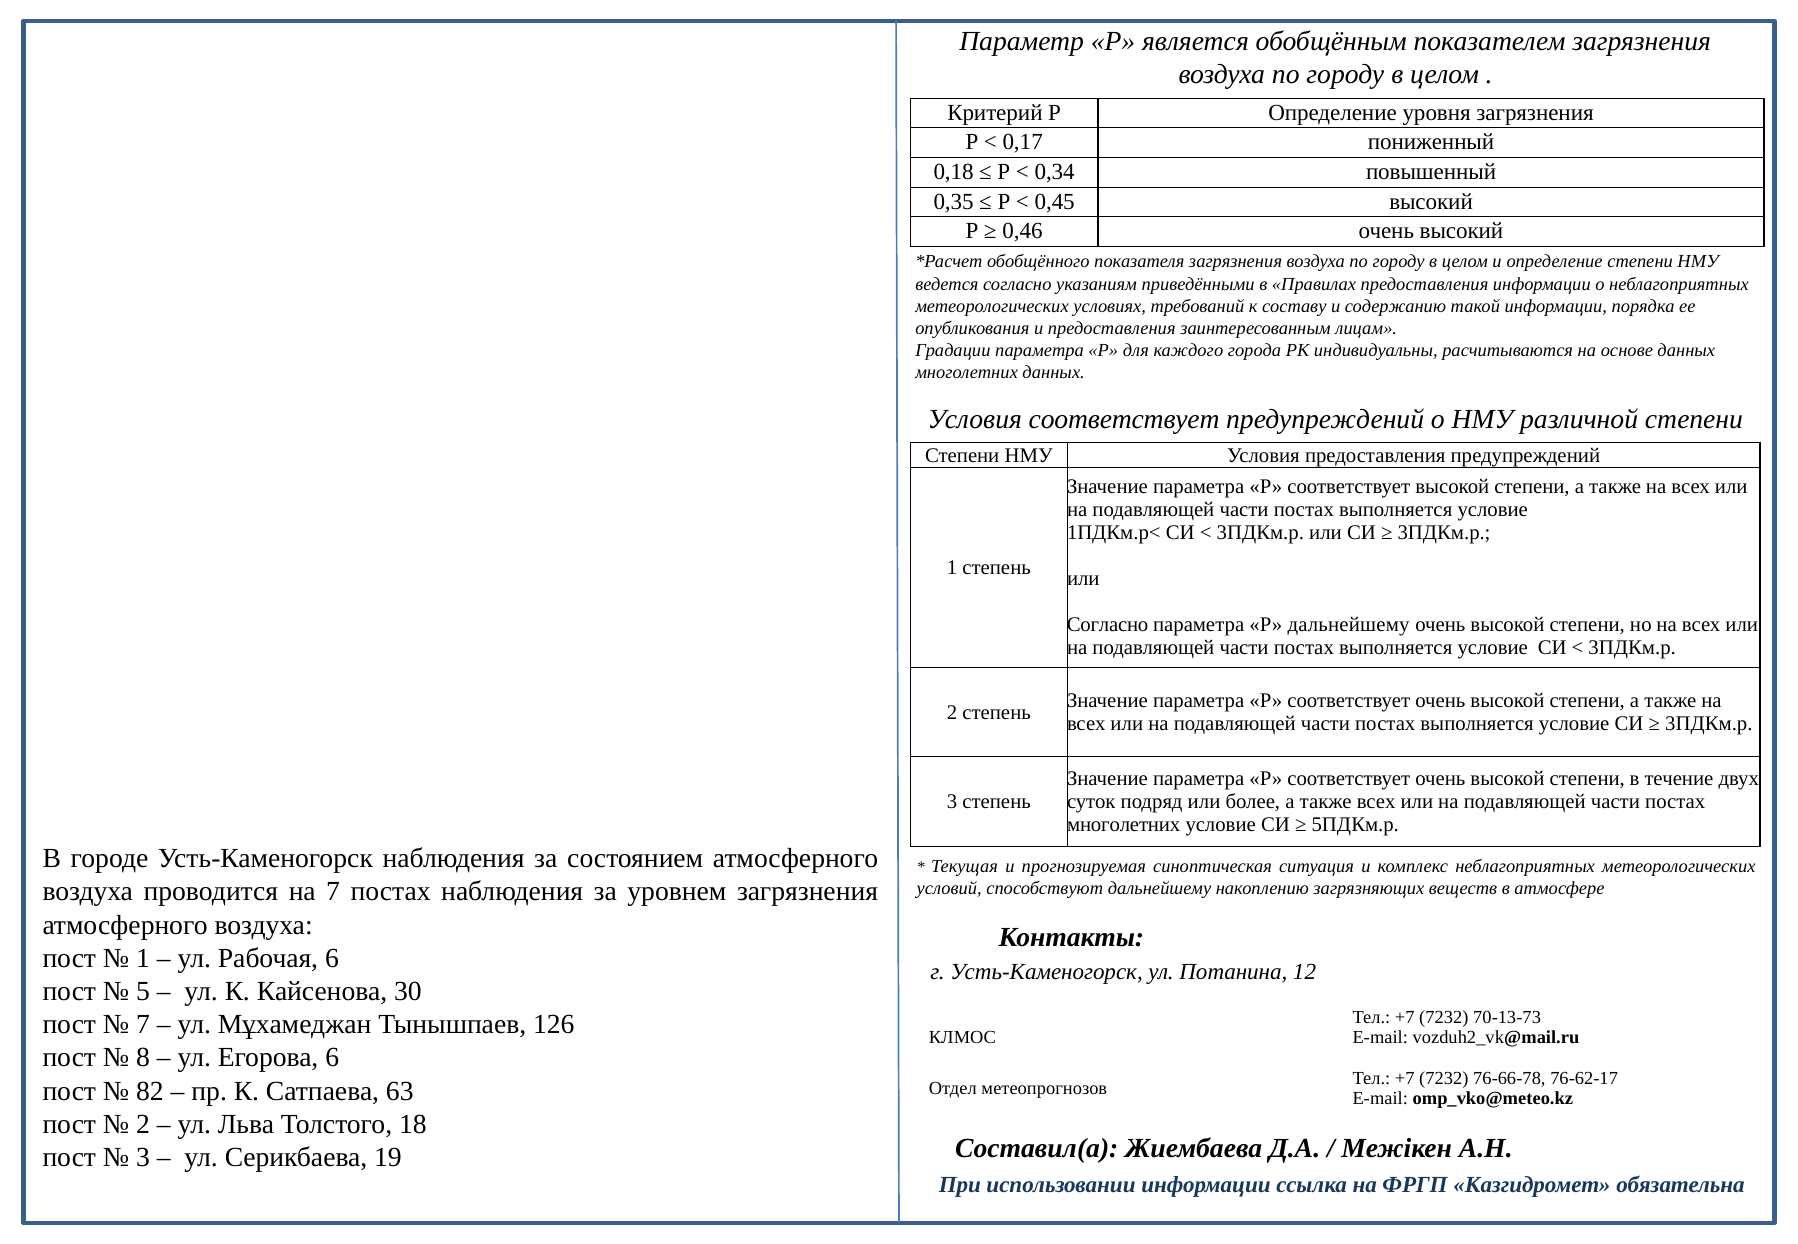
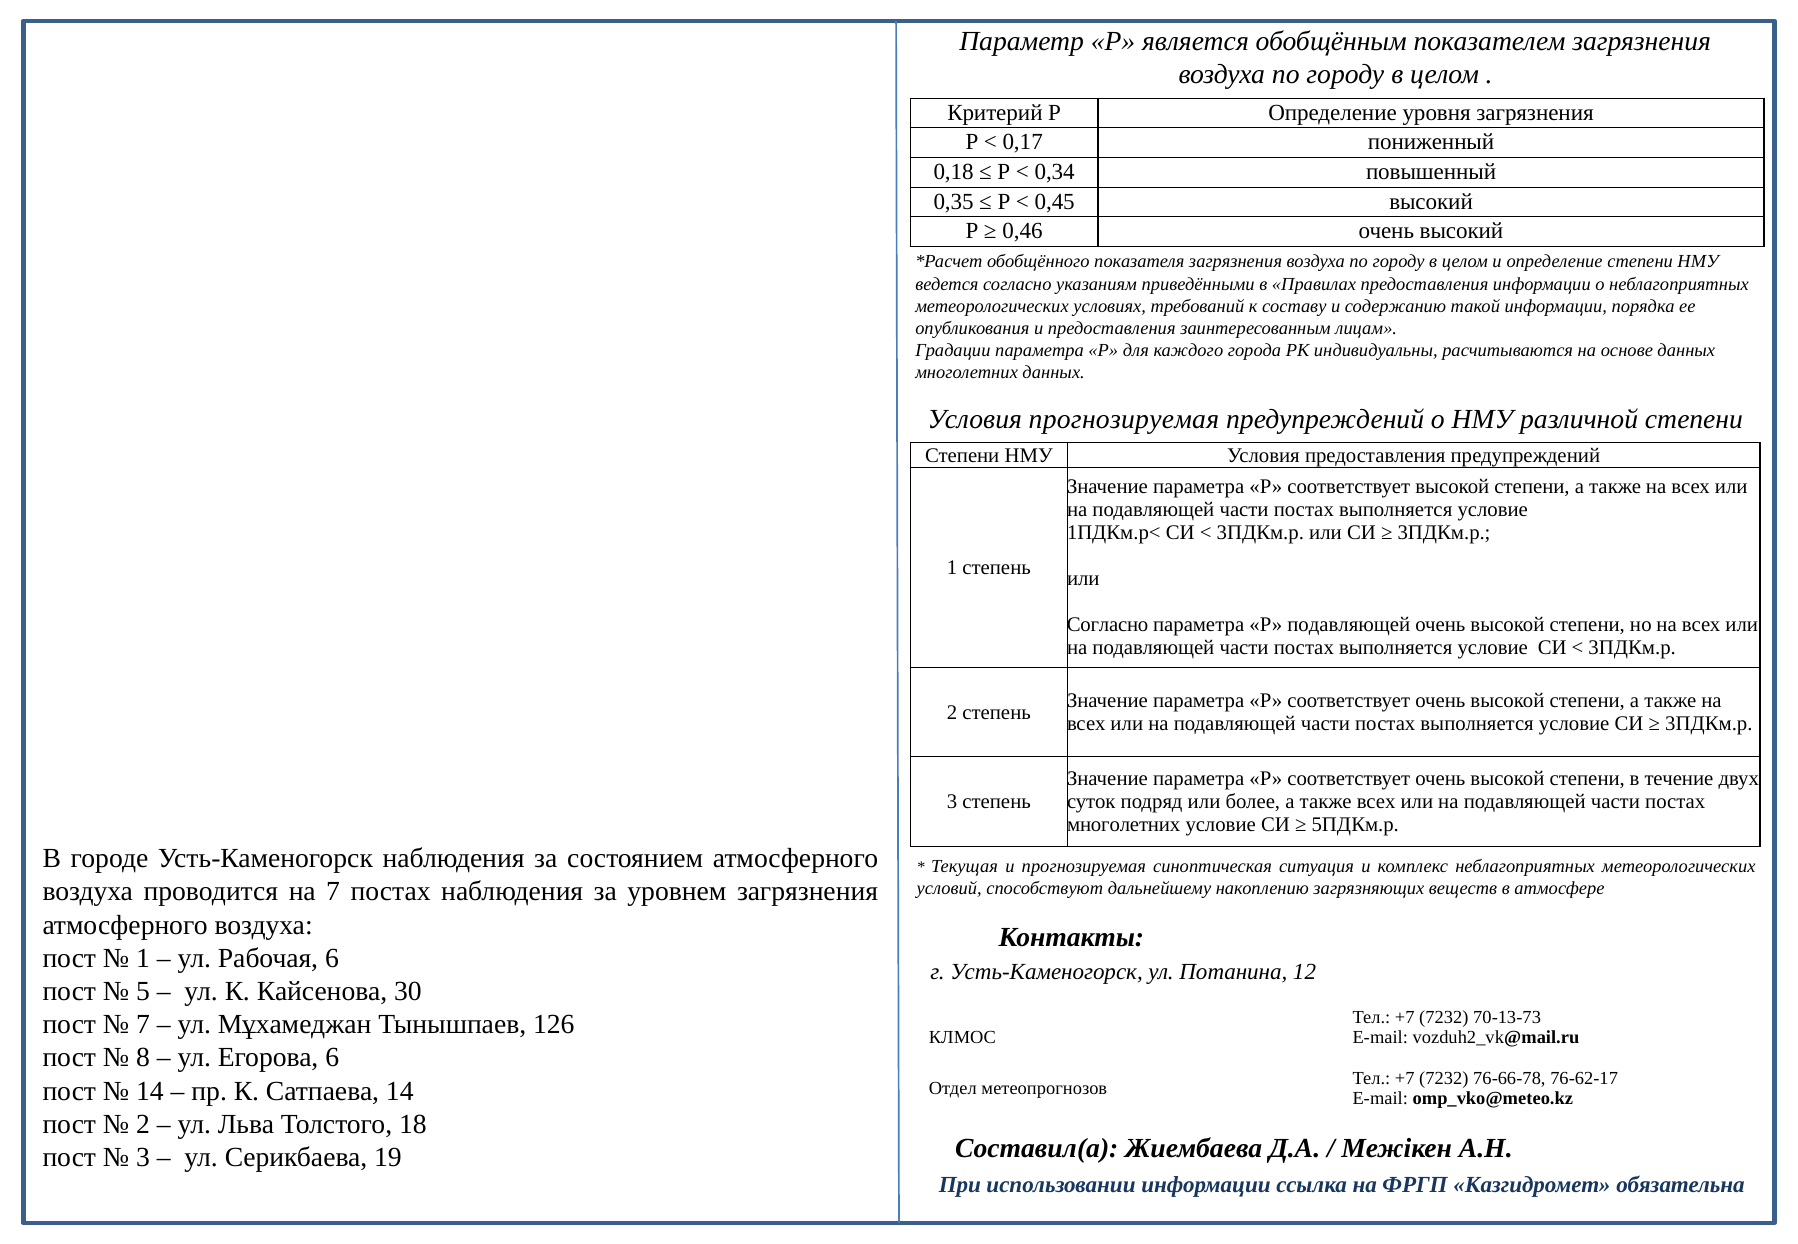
Условия соответствует: соответствует -> прогнозируемая
Р дальнейшему: дальнейшему -> подавляющей
82 at (150, 1092): 82 -> 14
Сатпаева 63: 63 -> 14
